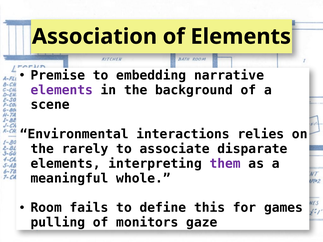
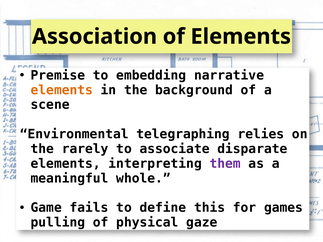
elements at (62, 90) colour: purple -> orange
interactions: interactions -> telegraphing
Room: Room -> Game
monitors: monitors -> physical
